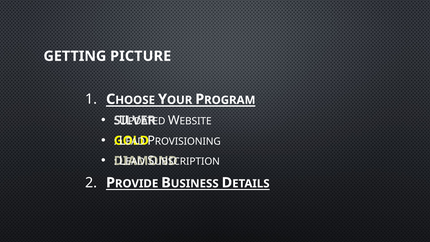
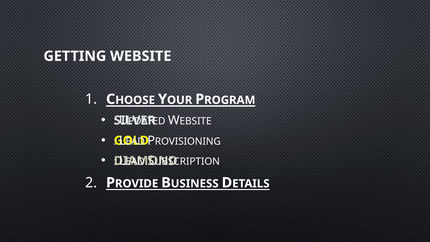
PICTURE: PICTURE -> WEBSITE
